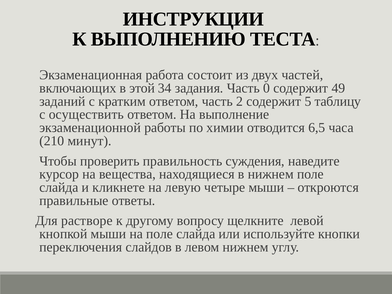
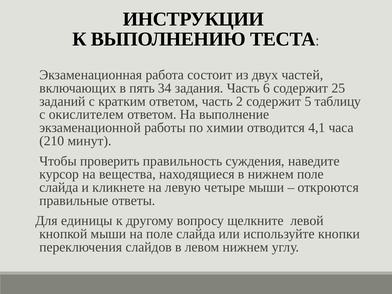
этой: этой -> пять
0: 0 -> 6
49: 49 -> 25
осуществить: осуществить -> окислителем
6,5: 6,5 -> 4,1
растворе: растворе -> единицы
